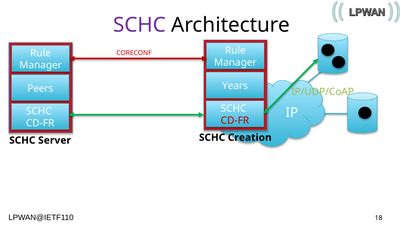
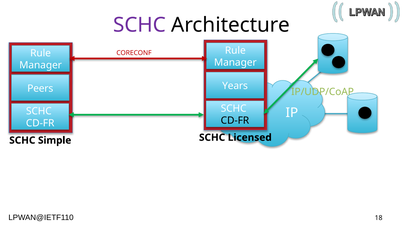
CD-FR at (235, 121) colour: red -> black
Creation: Creation -> Licensed
Server: Server -> Simple
